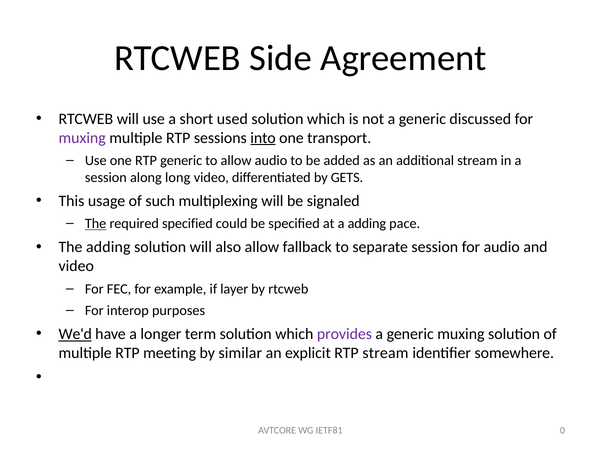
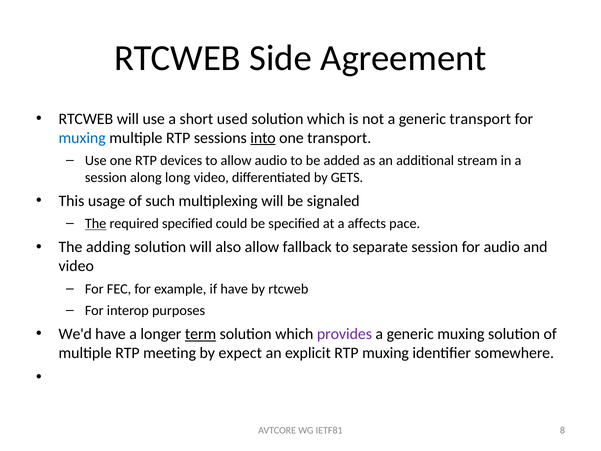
generic discussed: discussed -> transport
muxing at (82, 138) colour: purple -> blue
RTP generic: generic -> devices
a adding: adding -> affects
if layer: layer -> have
We'd underline: present -> none
term underline: none -> present
similar: similar -> expect
RTP stream: stream -> muxing
0: 0 -> 8
